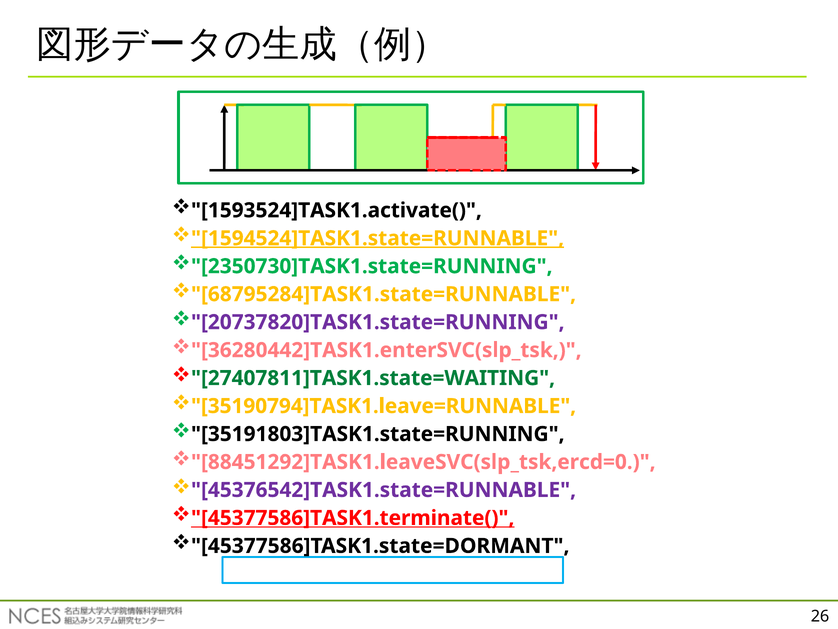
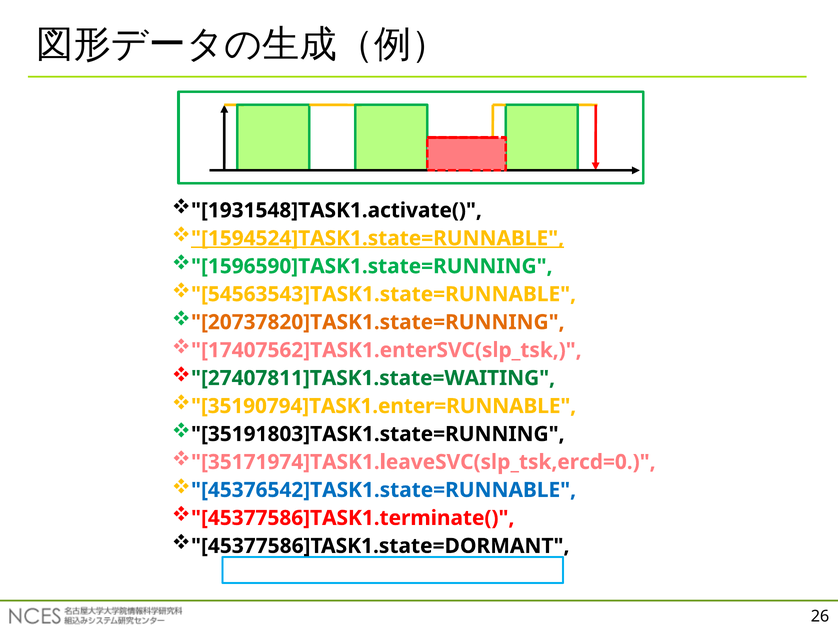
1593524]TASK1.activate(: 1593524]TASK1.activate( -> 1931548]TASK1.activate(
2350730]TASK1.state=RUNNING: 2350730]TASK1.state=RUNNING -> 1596590]TASK1.state=RUNNING
68795284]TASK1.state=RUNNABLE: 68795284]TASK1.state=RUNNABLE -> 54563543]TASK1.state=RUNNABLE
20737820]TASK1.state=RUNNING colour: purple -> orange
36280442]TASK1.enterSVC(slp_tsk: 36280442]TASK1.enterSVC(slp_tsk -> 17407562]TASK1.enterSVC(slp_tsk
35190794]TASK1.leave=RUNNABLE: 35190794]TASK1.leave=RUNNABLE -> 35190794]TASK1.enter=RUNNABLE
88451292]TASK1.leaveSVC(slp_tsk,ercd=0: 88451292]TASK1.leaveSVC(slp_tsk,ercd=0 -> 35171974]TASK1.leaveSVC(slp_tsk,ercd=0
45376542]TASK1.state=RUNNABLE colour: purple -> blue
45377586]TASK1.terminate( underline: present -> none
